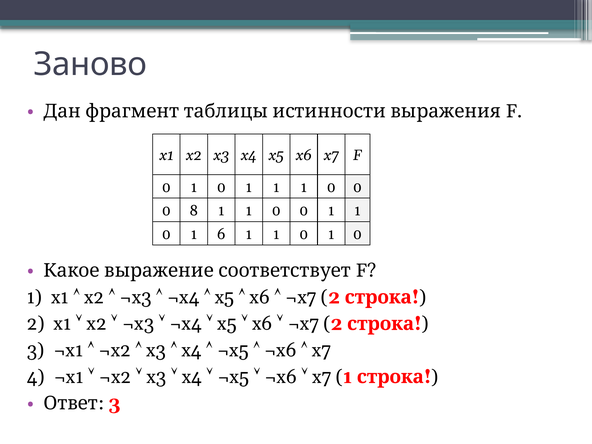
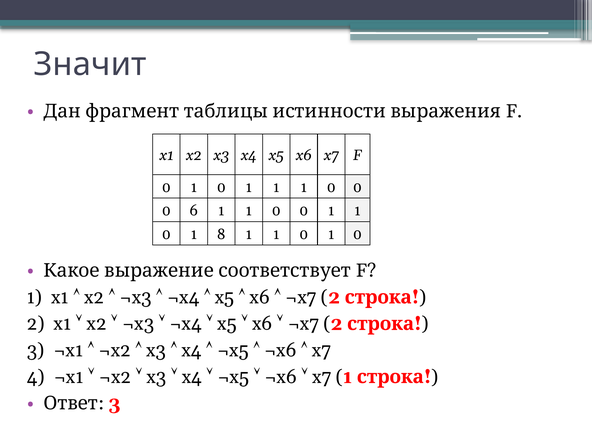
Заново: Заново -> Значит
8: 8 -> 6
6: 6 -> 8
